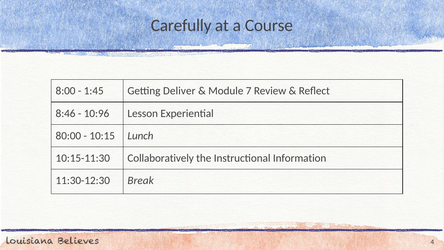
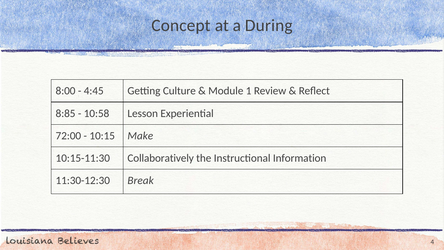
Carefully: Carefully -> Concept
Course: Course -> During
1:45: 1:45 -> 4:45
Deliver: Deliver -> Culture
7: 7 -> 1
8:46: 8:46 -> 8:85
10:96: 10:96 -> 10:58
80:00: 80:00 -> 72:00
Lunch: Lunch -> Make
